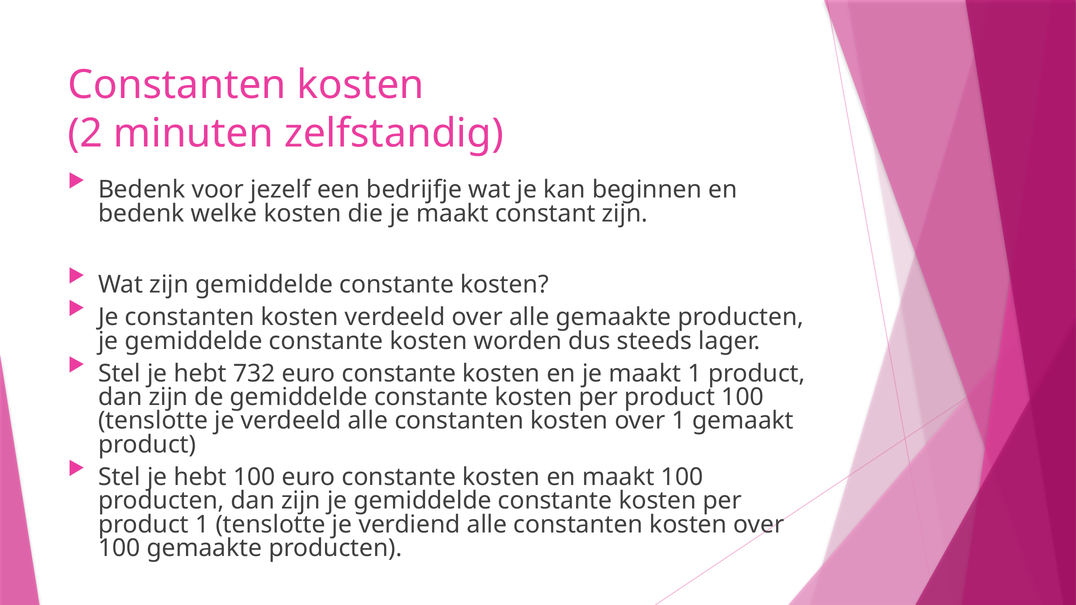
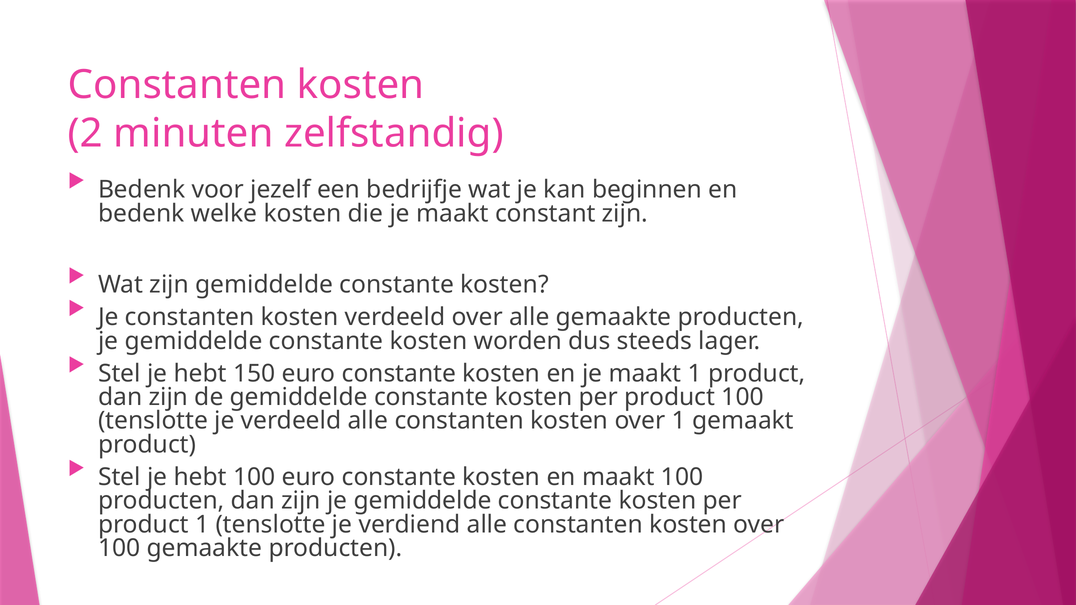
732: 732 -> 150
